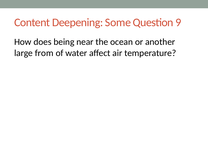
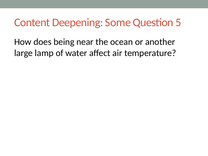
9: 9 -> 5
from: from -> lamp
